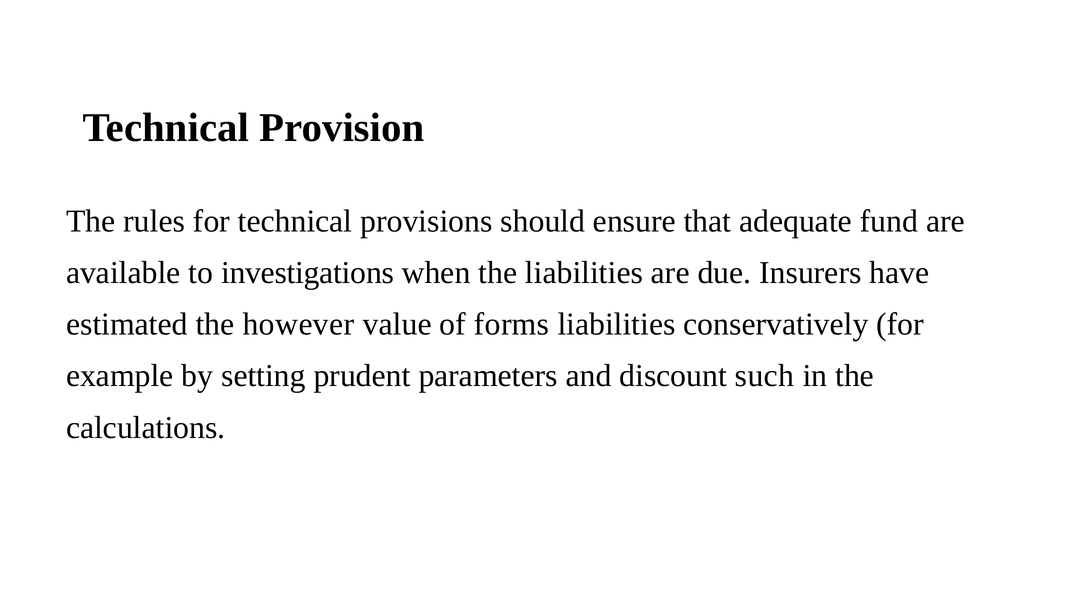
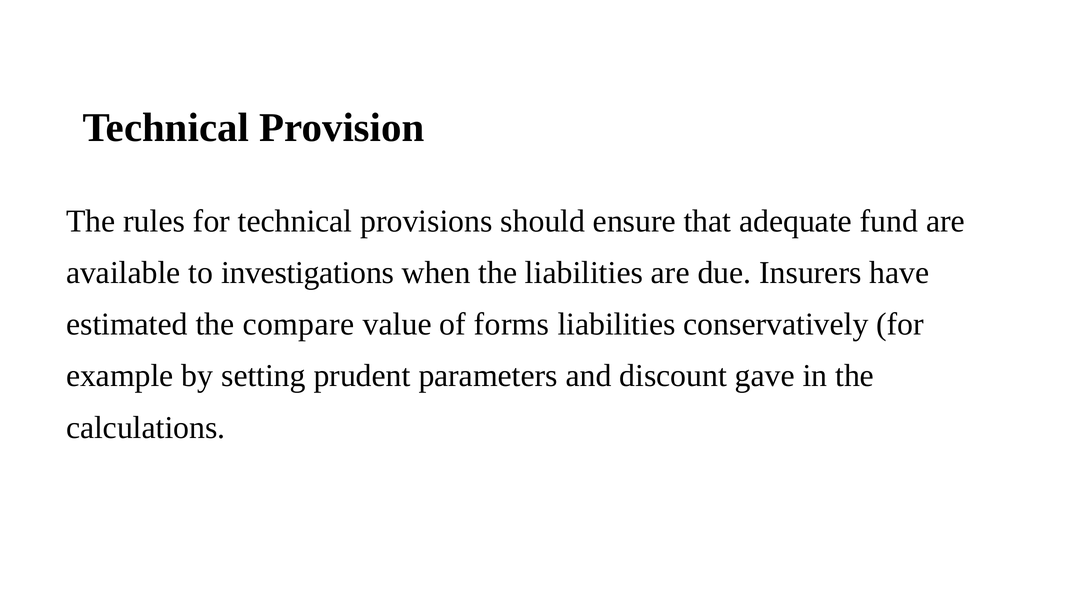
however: however -> compare
such: such -> gave
